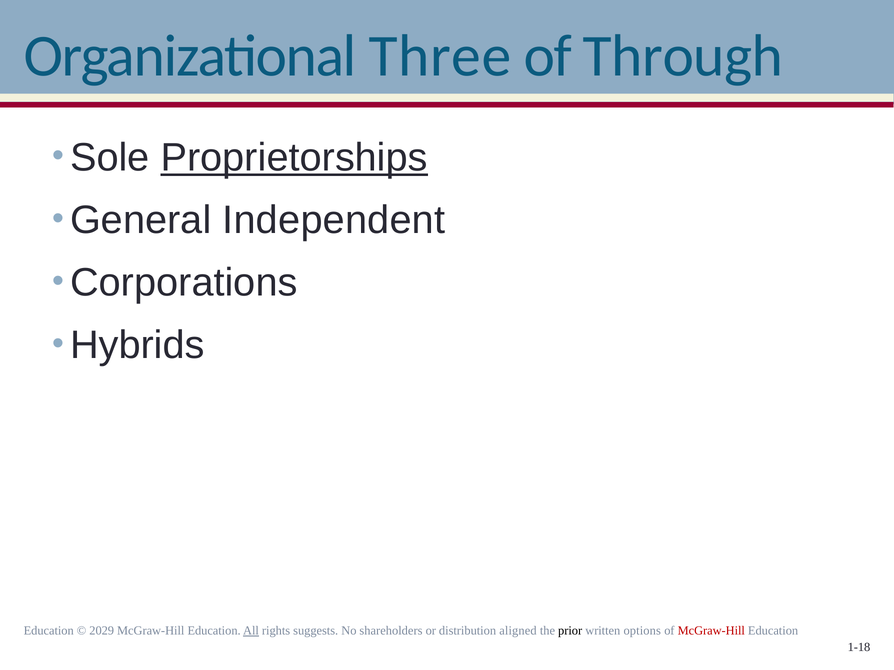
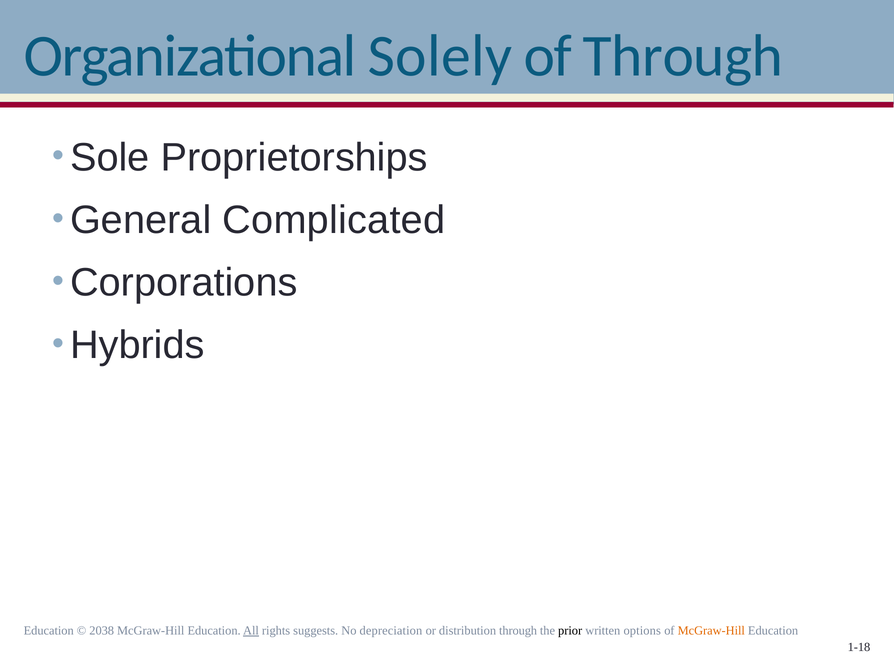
Three: Three -> Solely
Proprietorships underline: present -> none
Independent: Independent -> Complicated
2029: 2029 -> 2038
shareholders: shareholders -> depreciation
distribution aligned: aligned -> through
McGraw-Hill at (711, 631) colour: red -> orange
